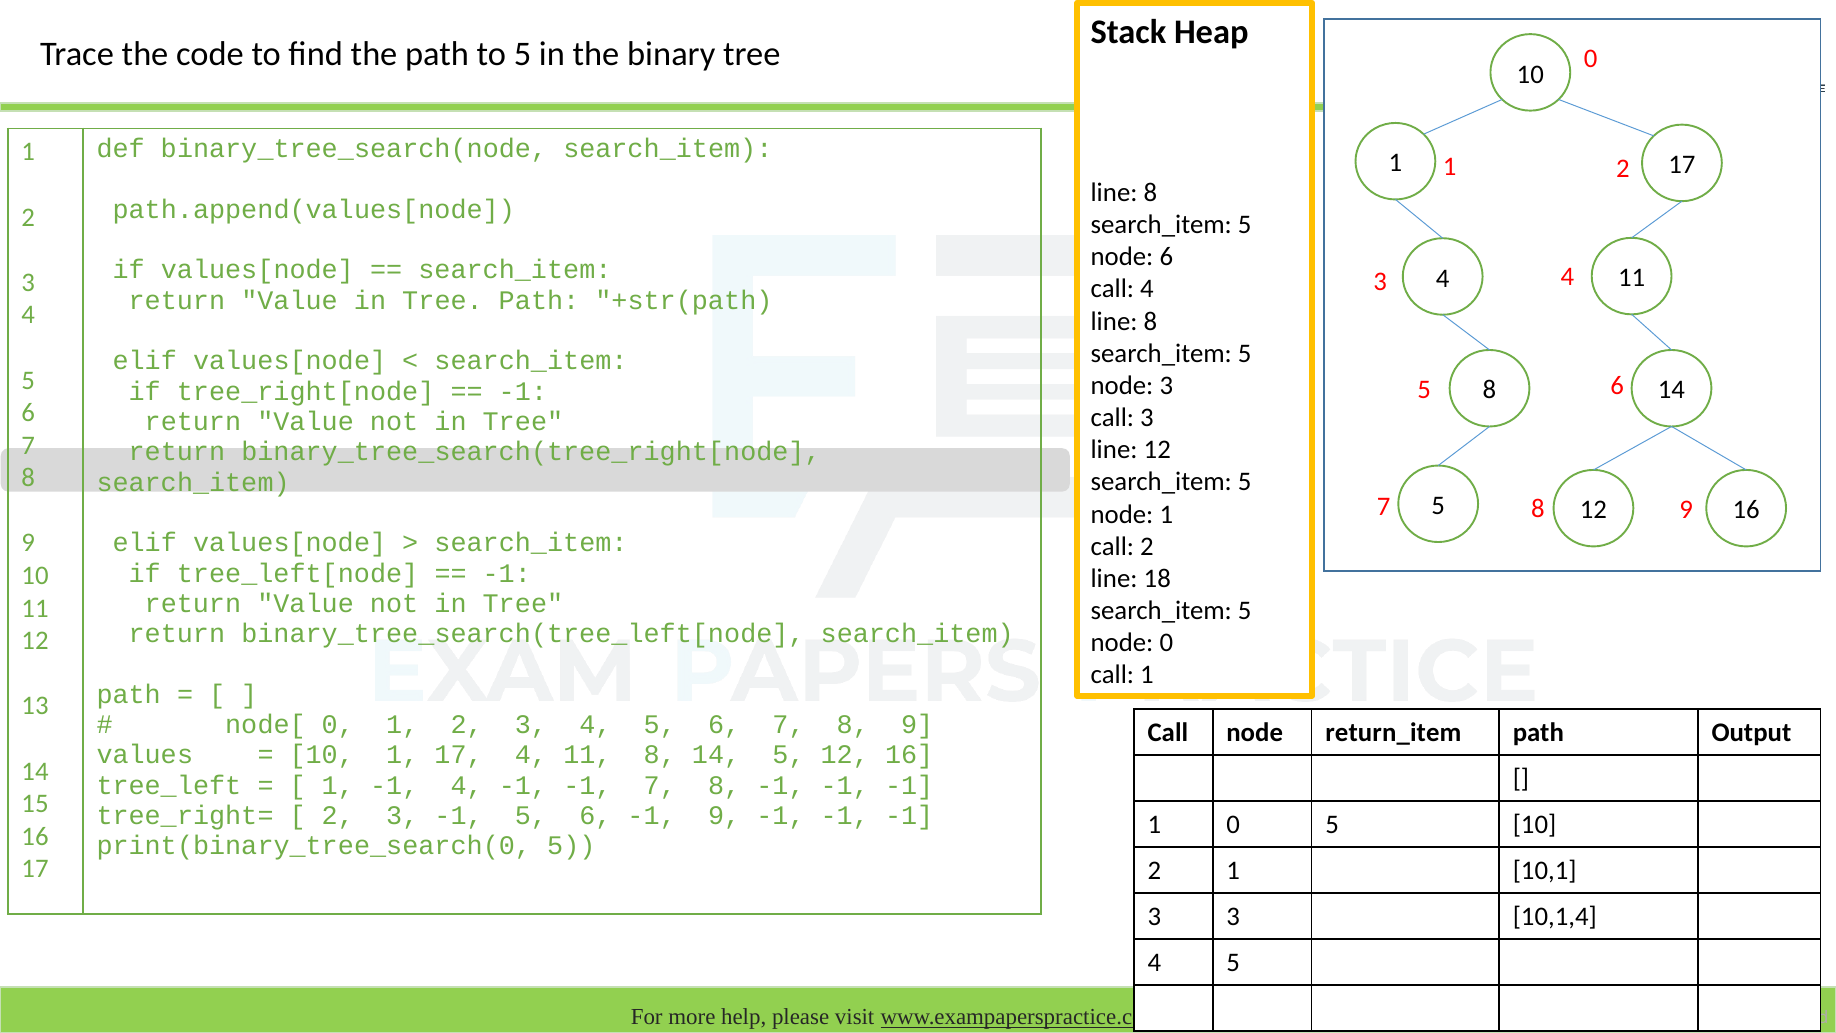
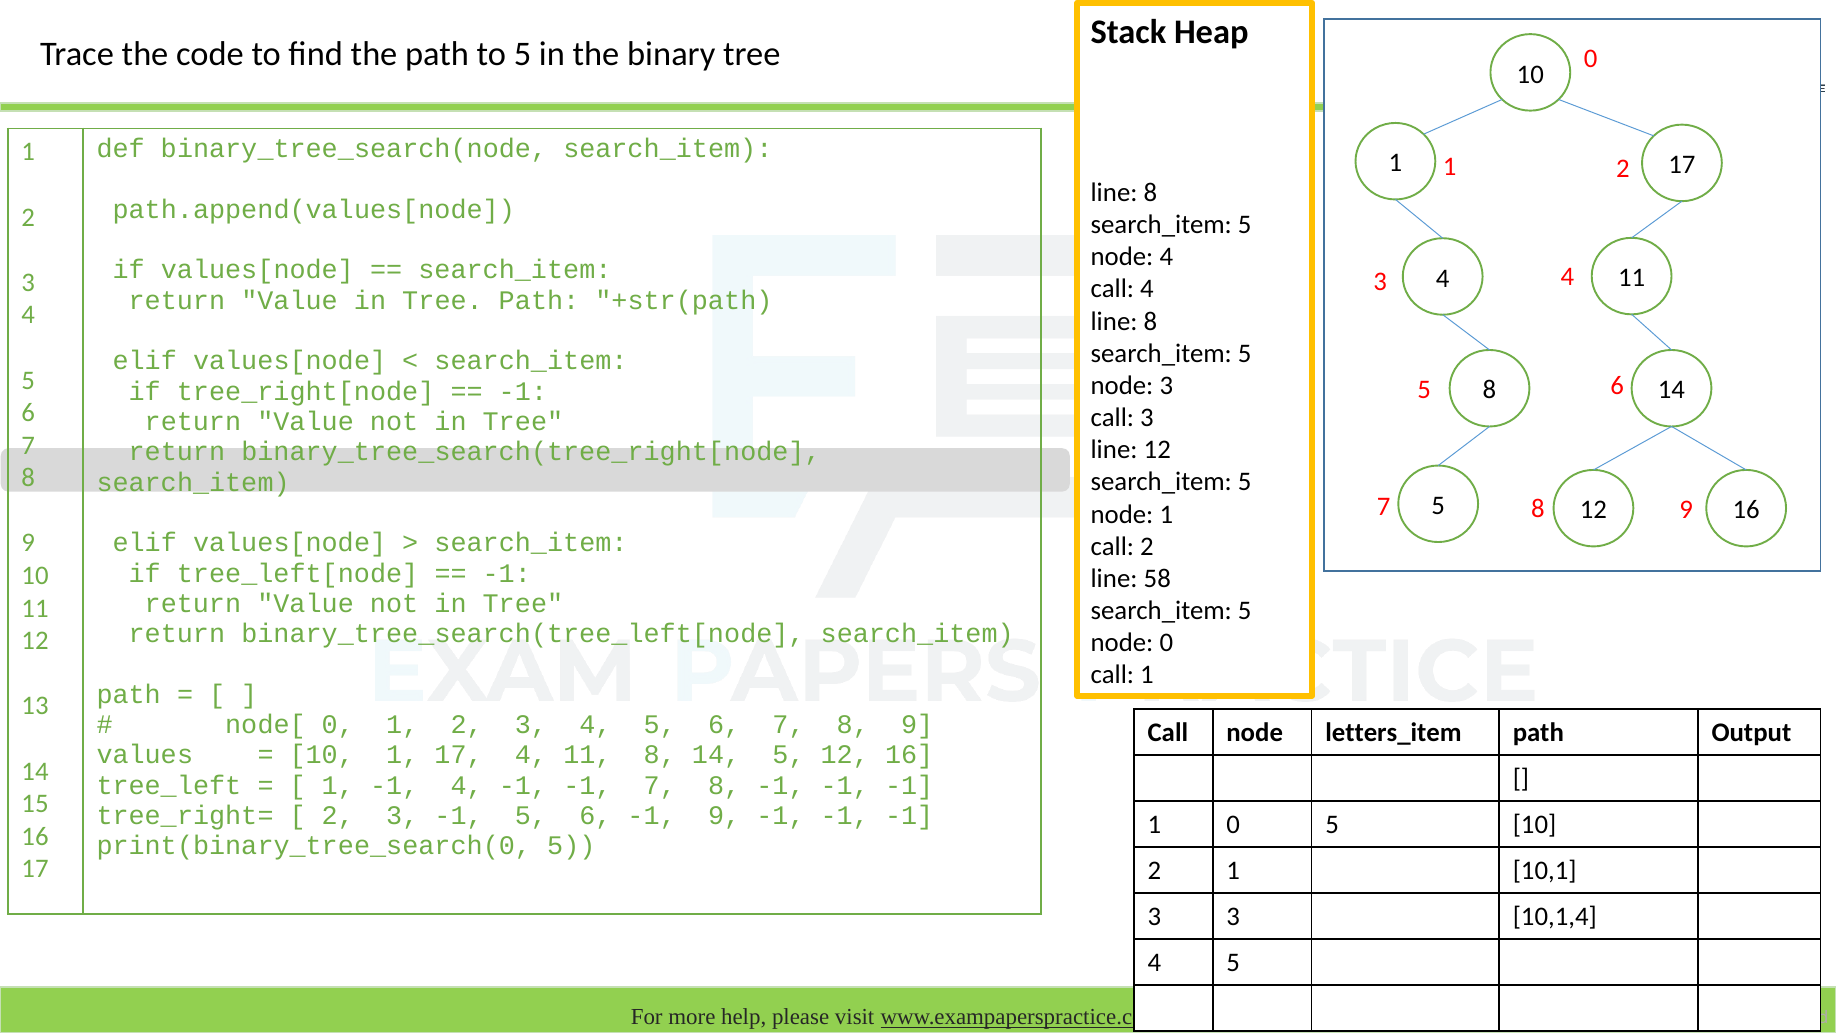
node 6: 6 -> 4
18: 18 -> 58
return_item: return_item -> letters_item
